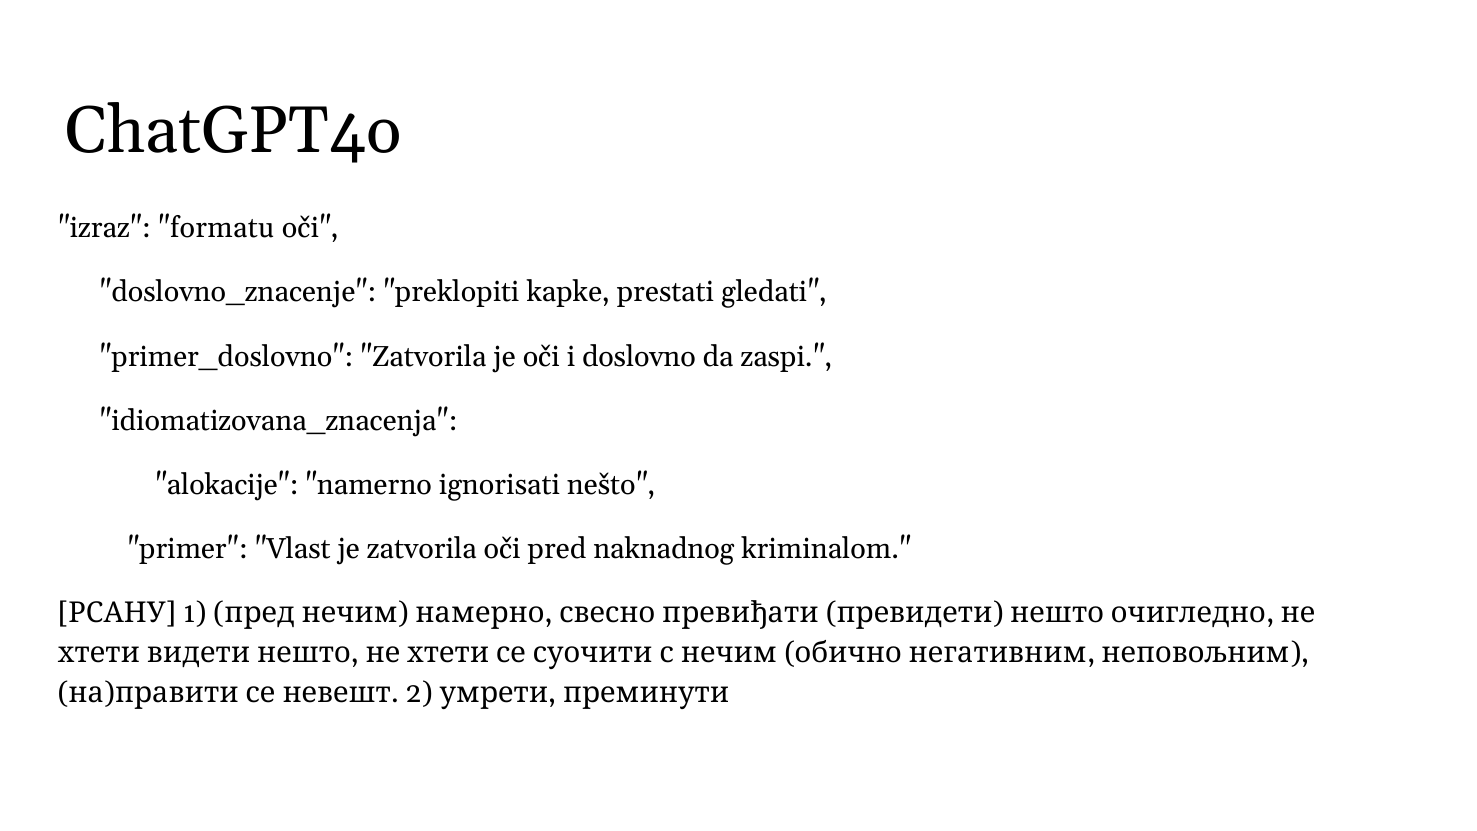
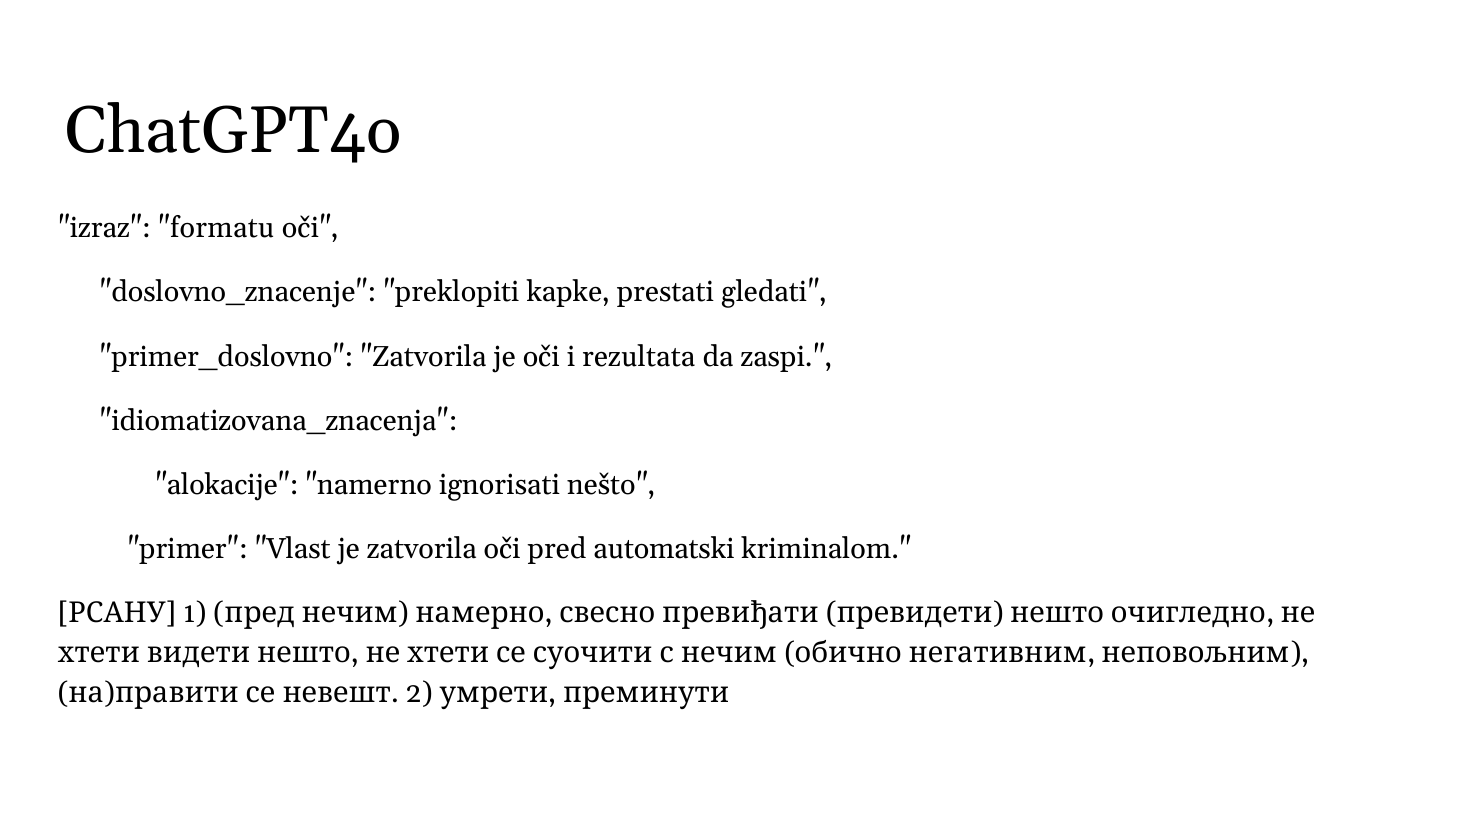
doslovno: doslovno -> rezultata
naknadnog: naknadnog -> automatski
